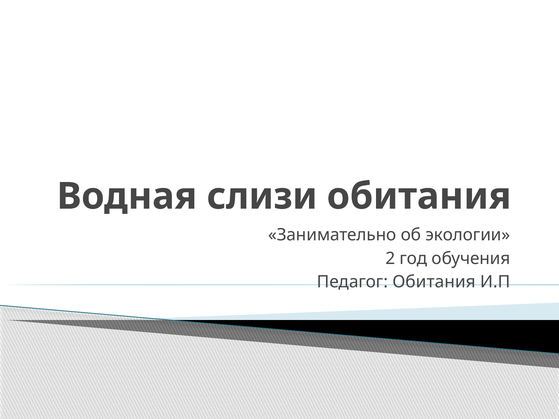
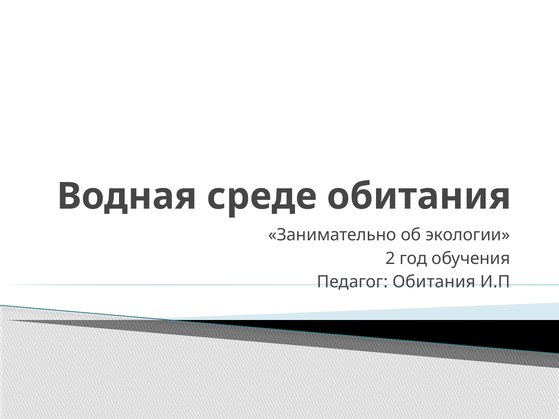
слизи: слизи -> среде
